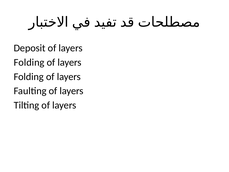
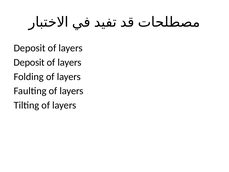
Folding at (29, 62): Folding -> Deposit
